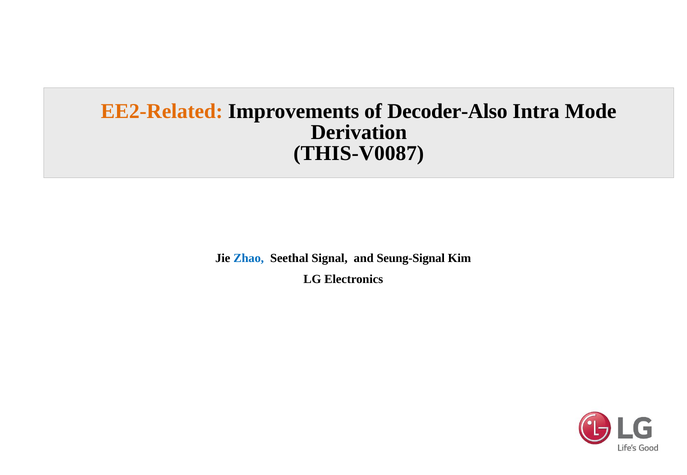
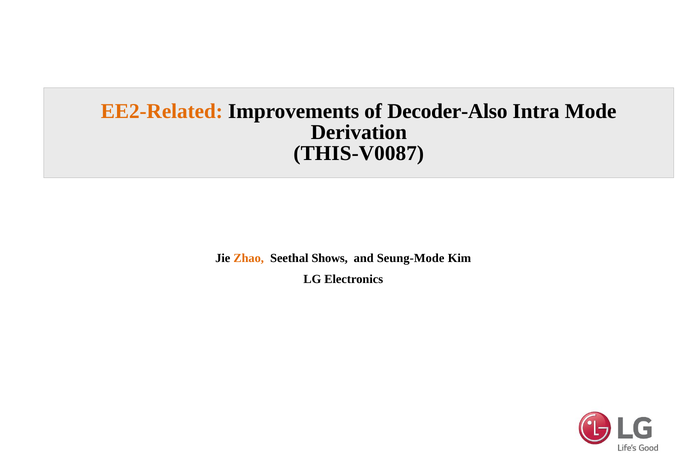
Zhao colour: blue -> orange
Signal: Signal -> Shows
Seung-Signal: Seung-Signal -> Seung-Mode
